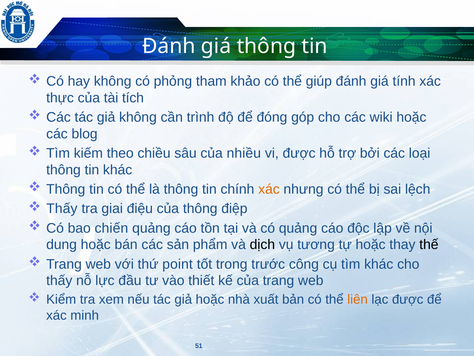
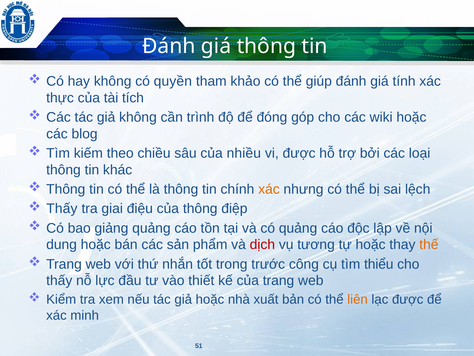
phỏng: phỏng -> quyền
chiến: chiến -> giảng
dịch colour: black -> red
thế colour: black -> orange
point: point -> nhắn
tìm khác: khác -> thiểu
